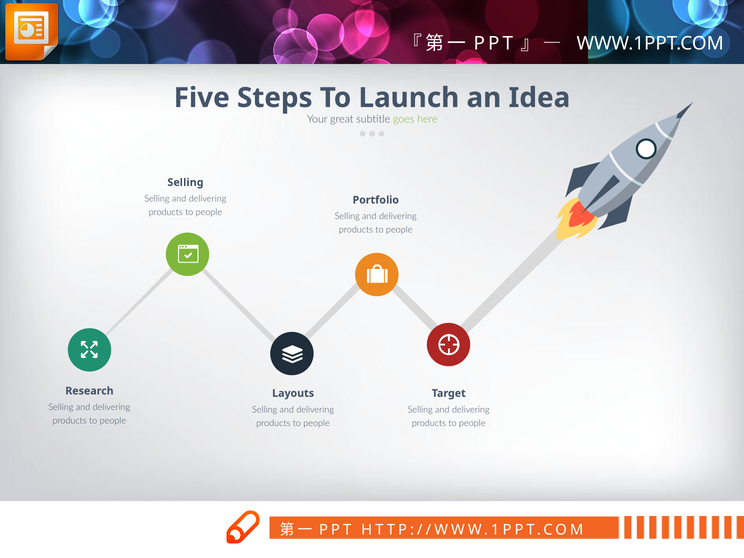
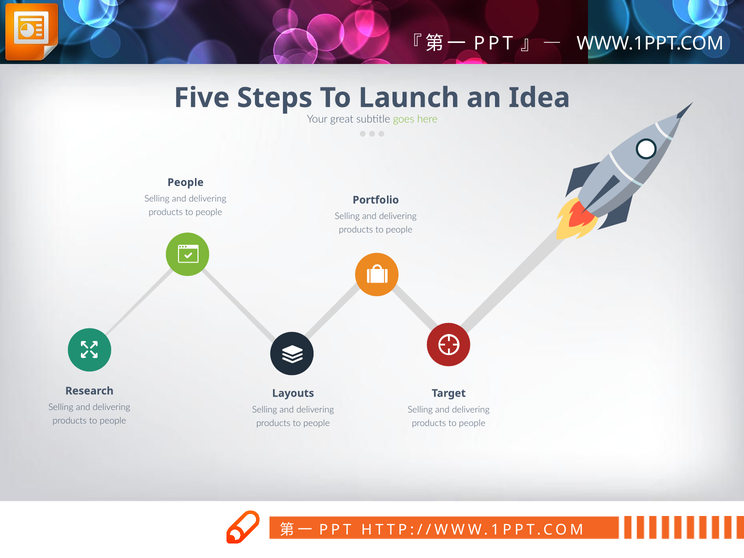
Selling at (185, 182): Selling -> People
